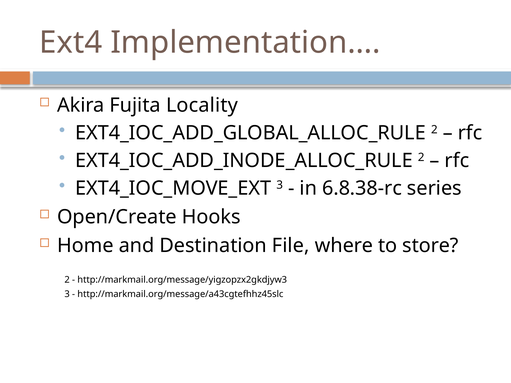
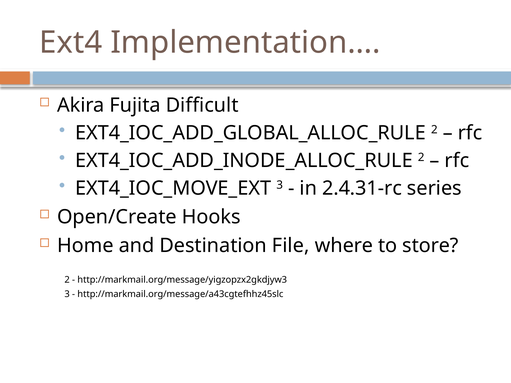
Locality: Locality -> Difficult
6.8.38-rc: 6.8.38-rc -> 2.4.31-rc
